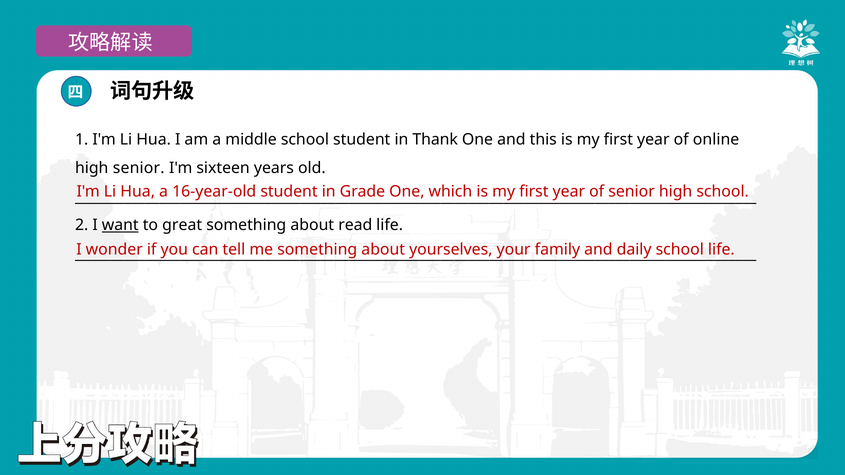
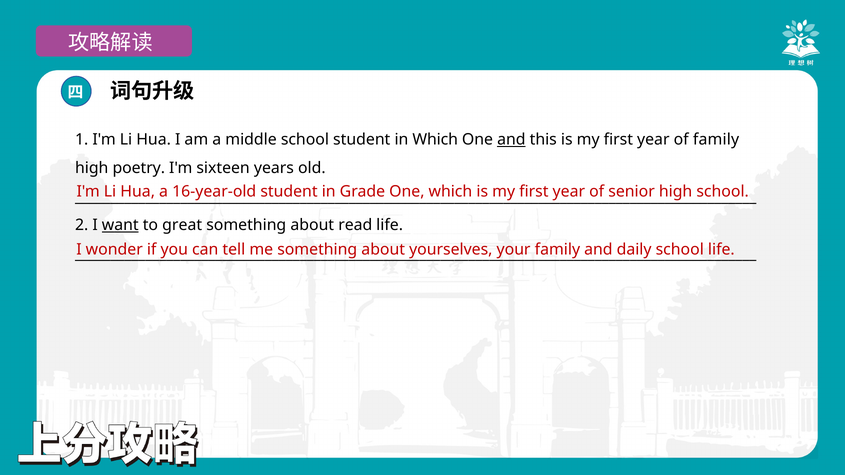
in Thank: Thank -> Which
and at (511, 140) underline: none -> present
of online: online -> family
high senior: senior -> poetry
